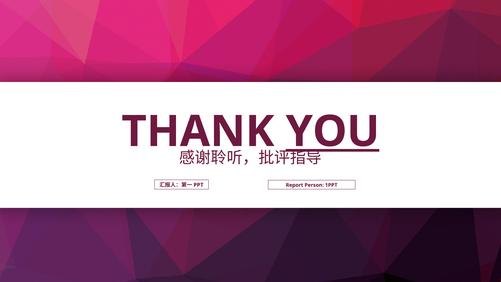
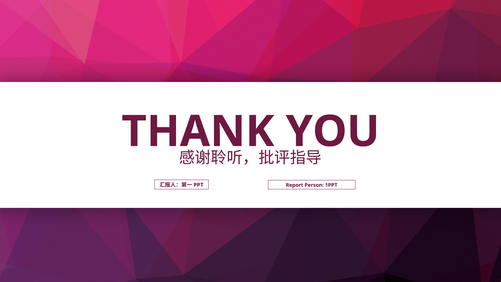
YOU underline: present -> none
